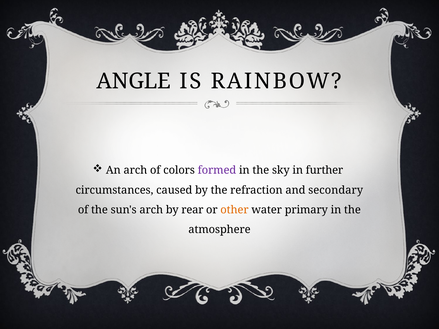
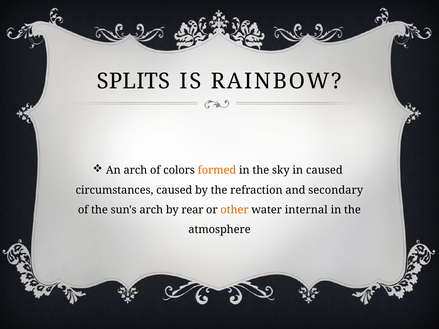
ANGLE: ANGLE -> SPLITS
formed colour: purple -> orange
in further: further -> caused
primary: primary -> internal
